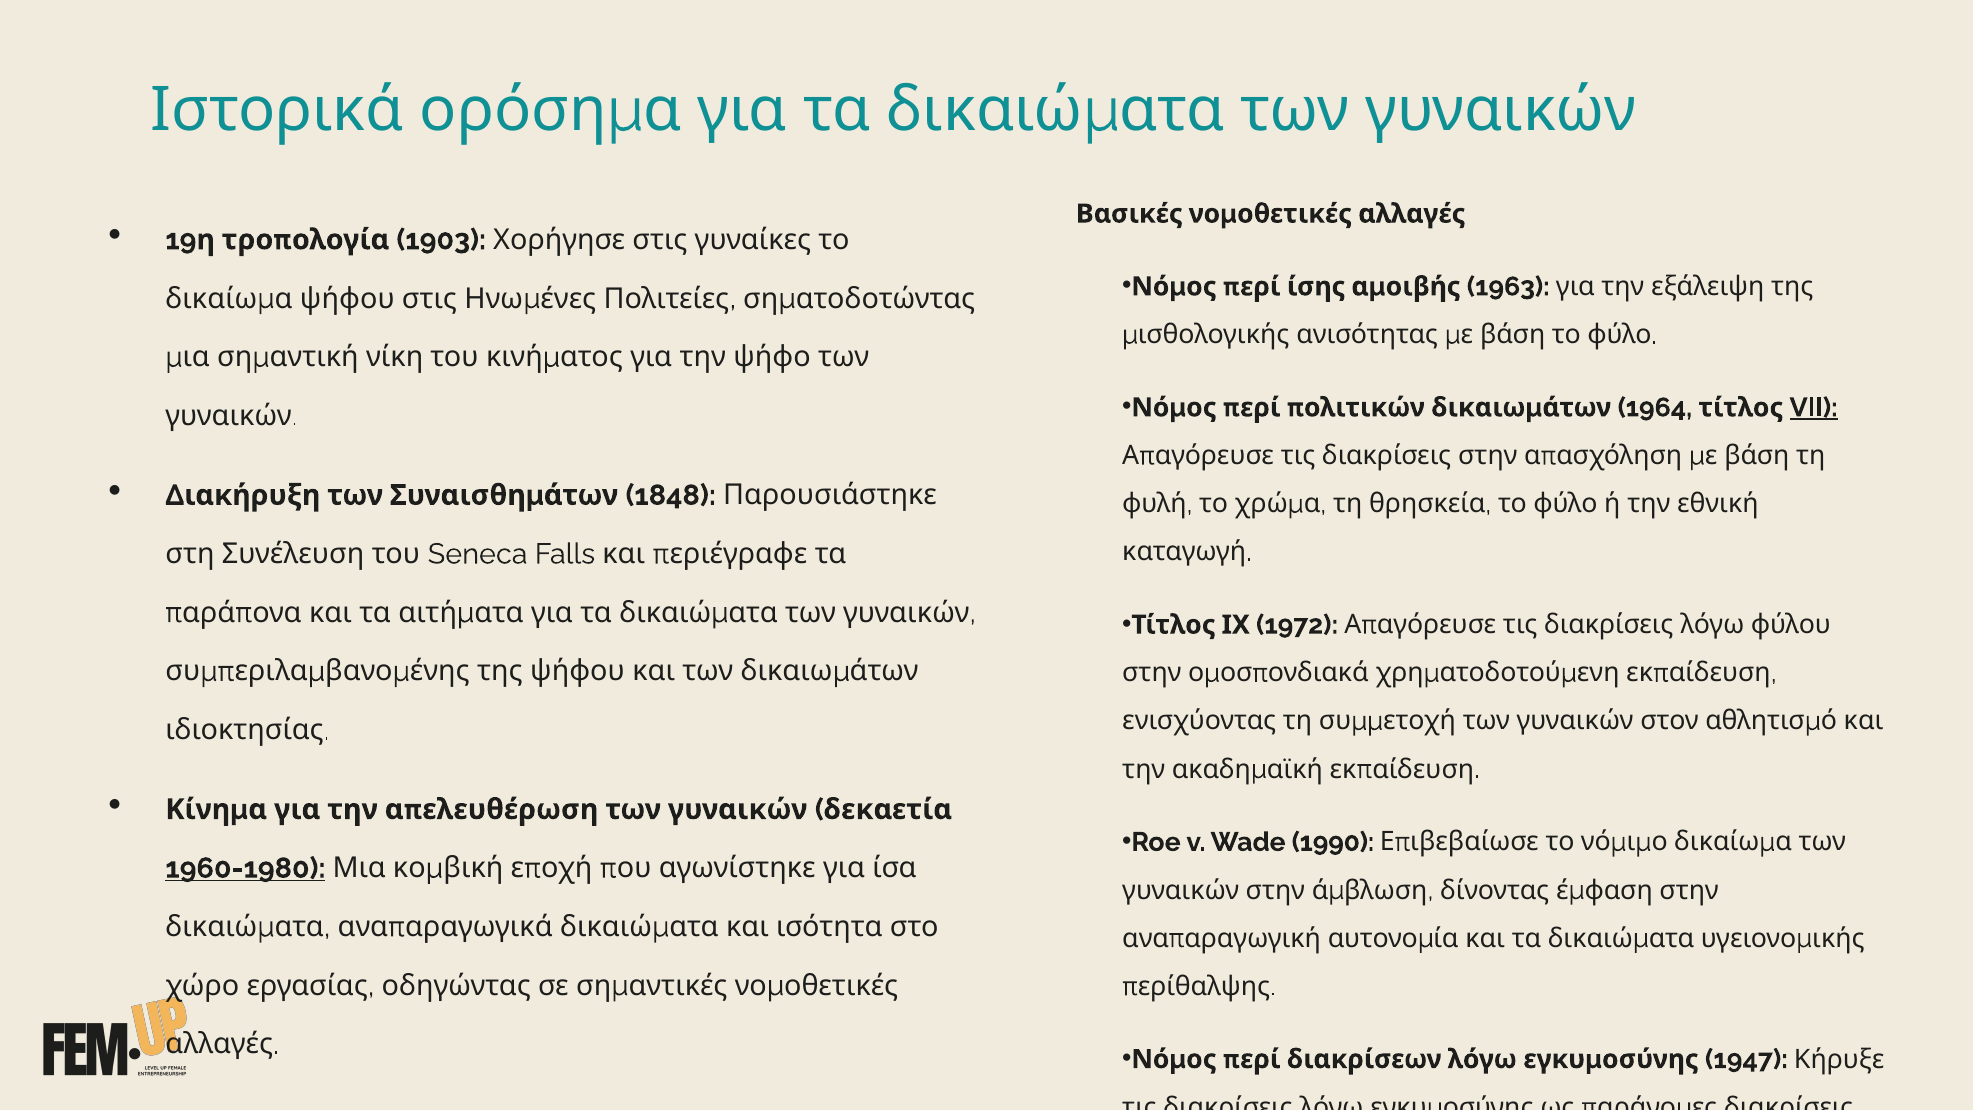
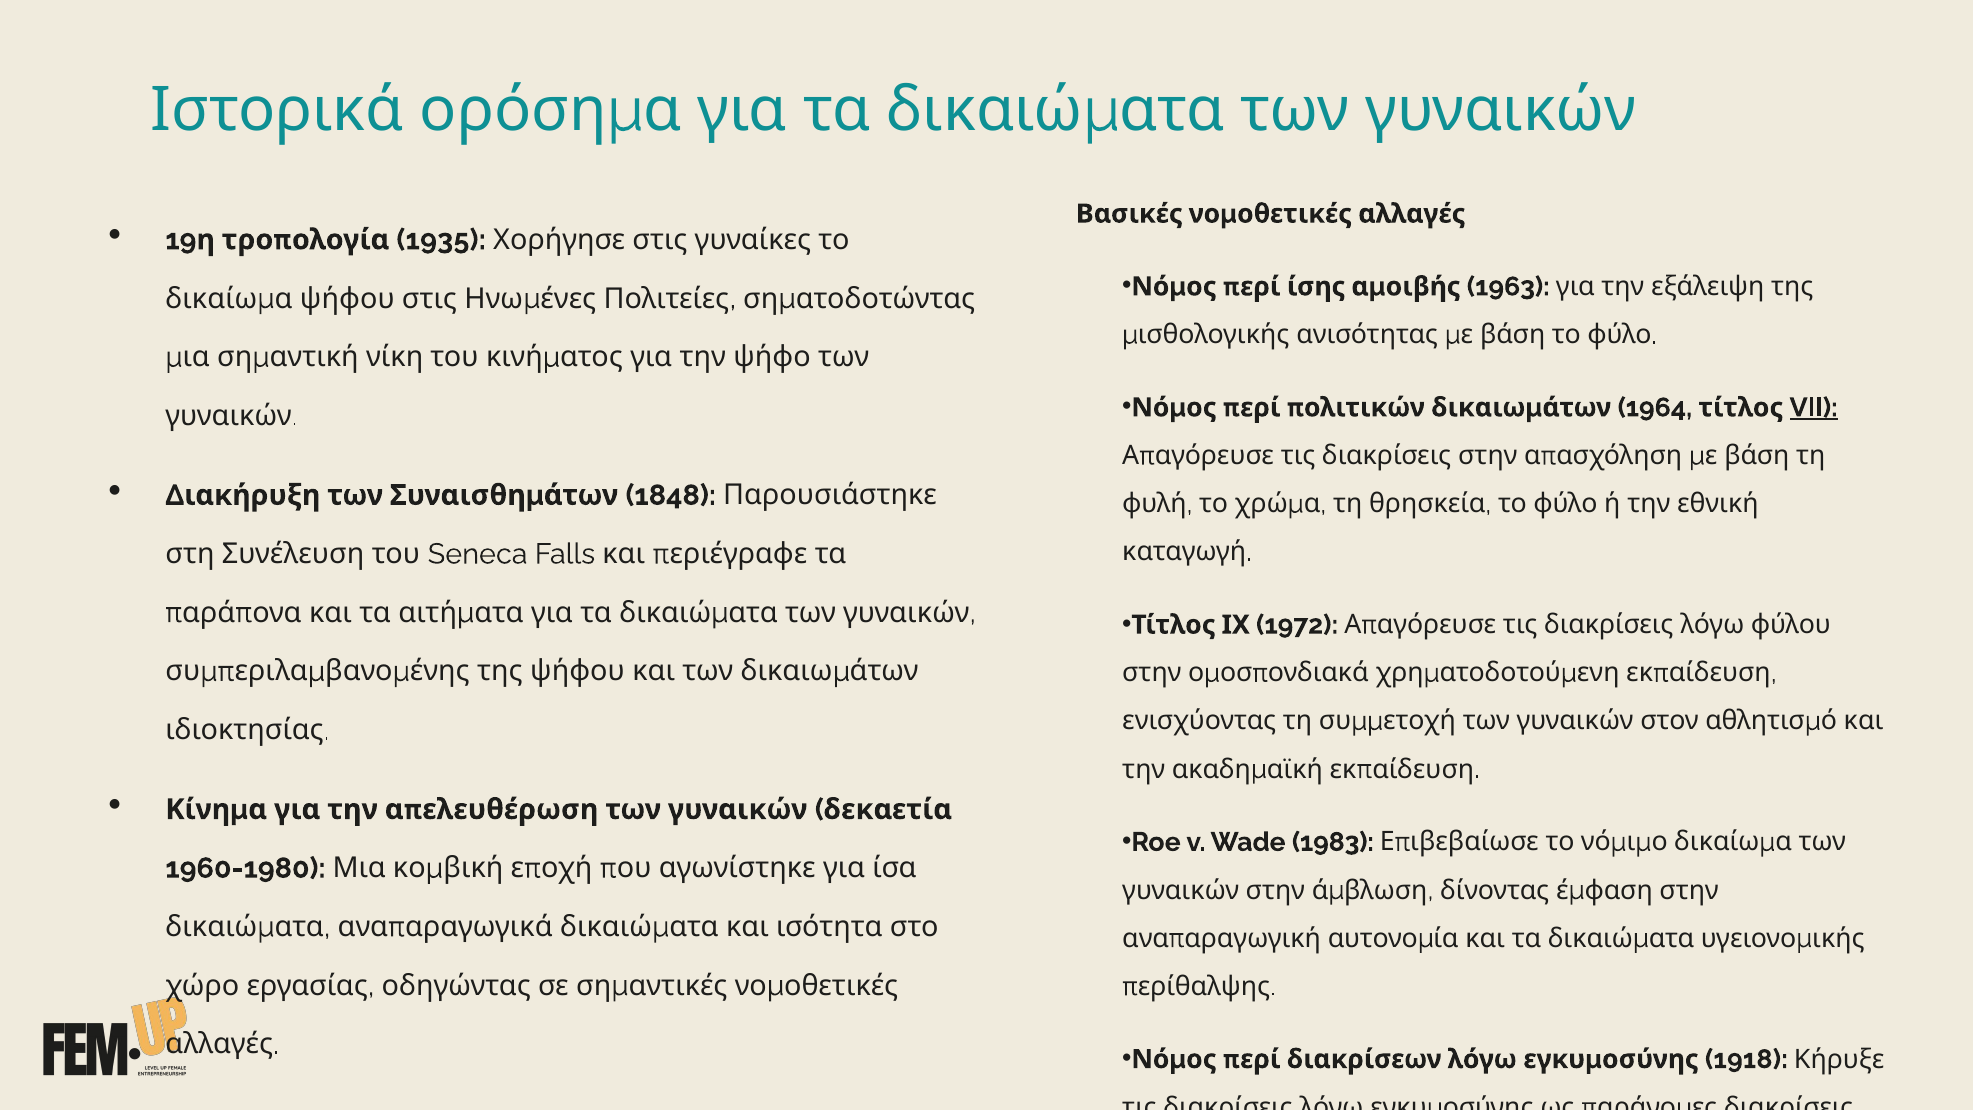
1903: 1903 -> 1935
1990: 1990 -> 1983
1960-1980 underline: present -> none
1947: 1947 -> 1918
